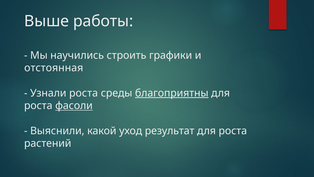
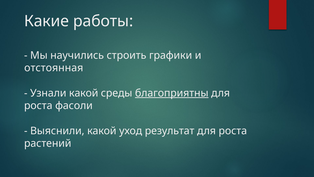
Выше: Выше -> Какие
Узнали роста: роста -> какой
фасоли underline: present -> none
